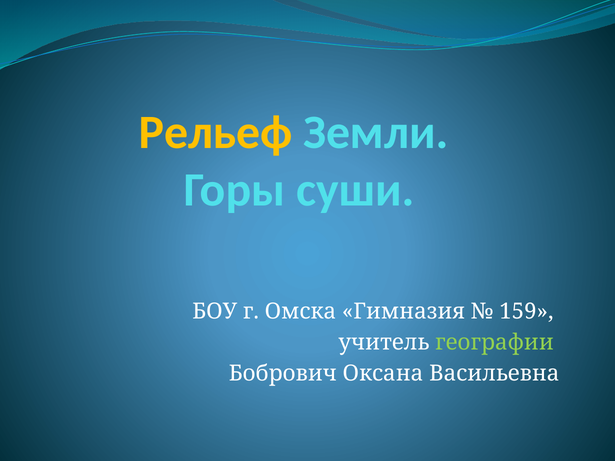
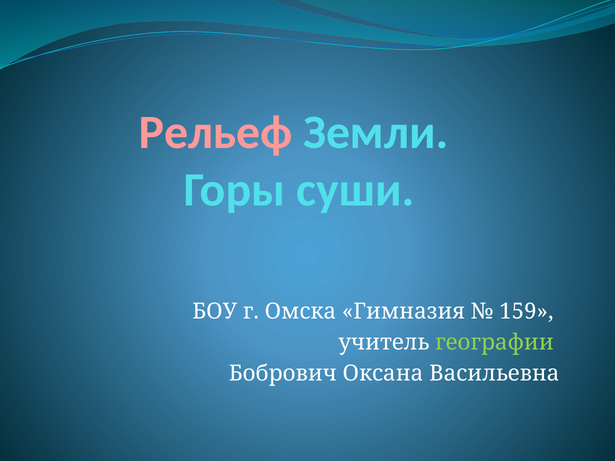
Рельеф colour: yellow -> pink
